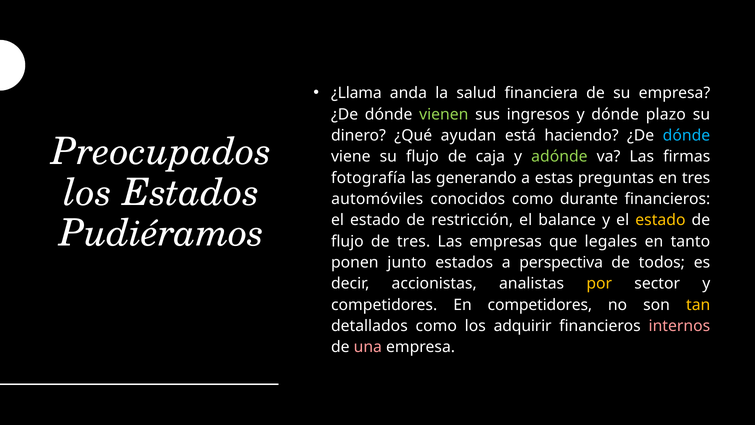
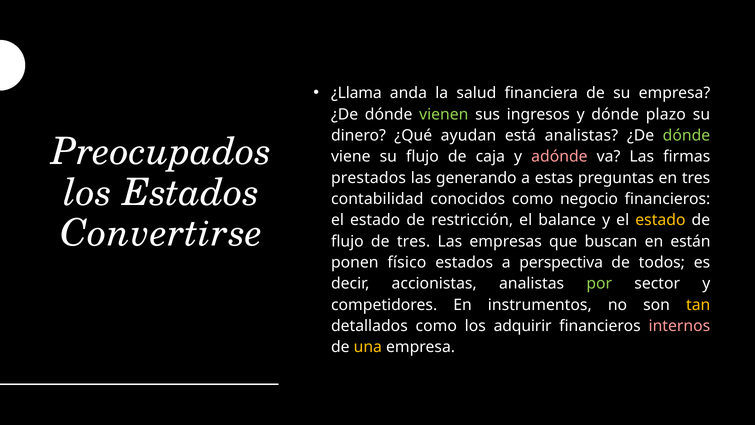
está haciendo: haciendo -> analistas
dónde at (686, 135) colour: light blue -> light green
adónde colour: light green -> pink
fotografía: fotografía -> prestados
automóviles: automóviles -> contabilidad
durante: durante -> negocio
Pudiéramos: Pudiéramos -> Convertirse
legales: legales -> buscan
tanto: tanto -> están
junto: junto -> físico
por colour: yellow -> light green
En competidores: competidores -> instrumentos
una colour: pink -> yellow
